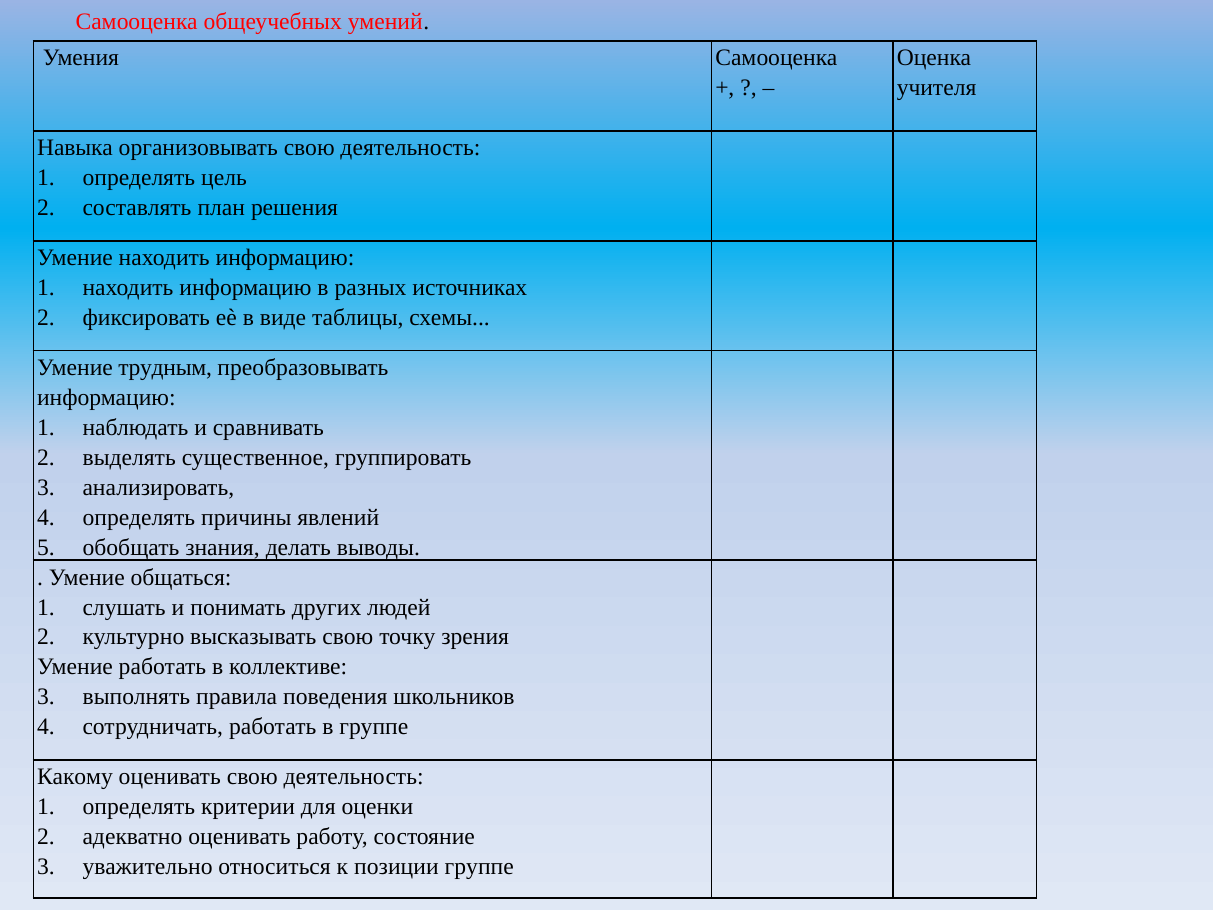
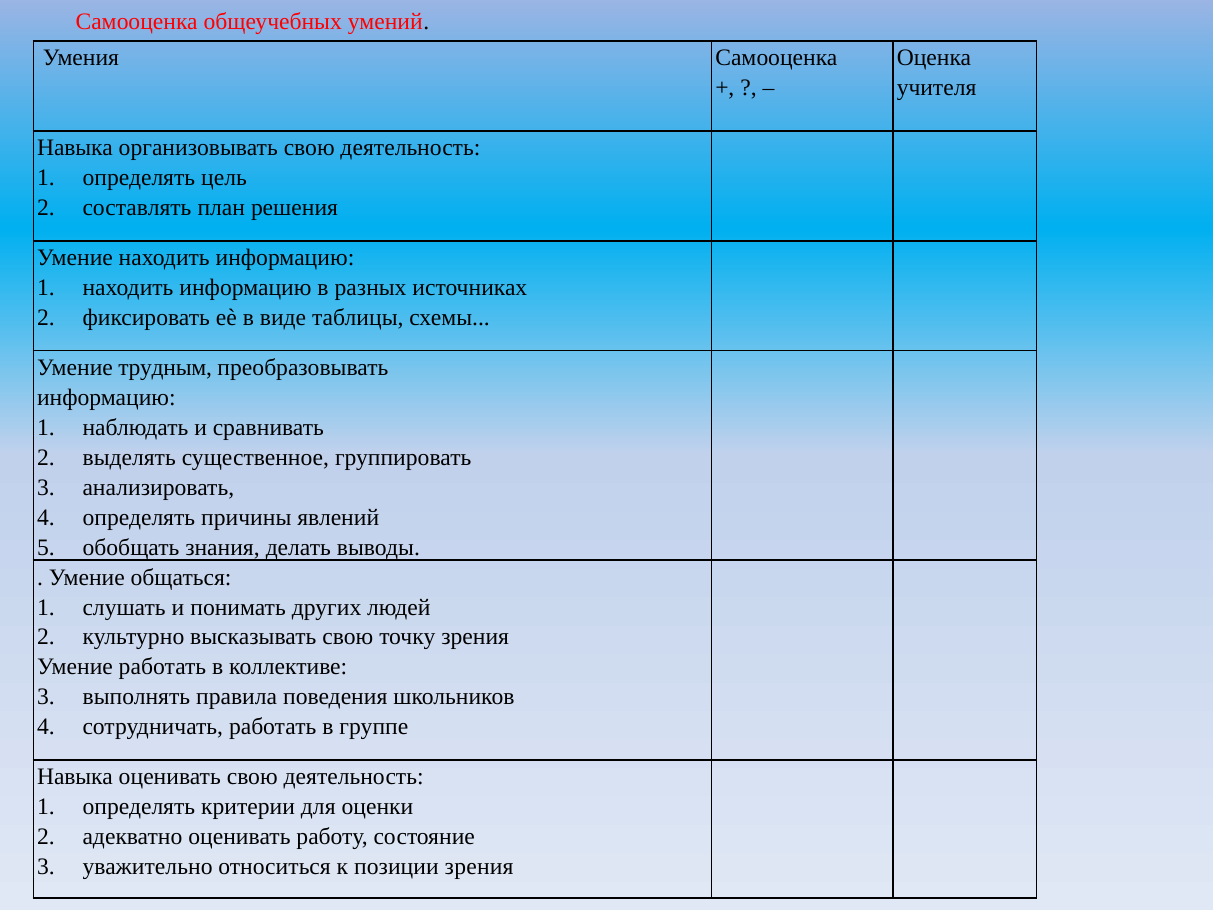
Какому at (75, 777): Какому -> Навыка
позиции группе: группе -> зрения
